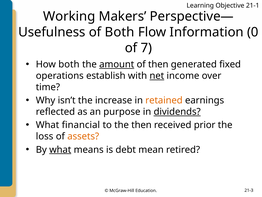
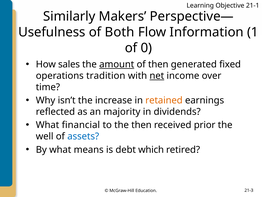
Working: Working -> Similarly
0: 0 -> 1
7: 7 -> 0
How both: both -> sales
establish: establish -> tradition
purpose: purpose -> majority
dividends underline: present -> none
loss: loss -> well
assets colour: orange -> blue
what at (60, 149) underline: present -> none
mean: mean -> which
